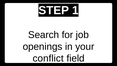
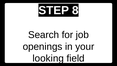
1: 1 -> 8
conflict: conflict -> looking
